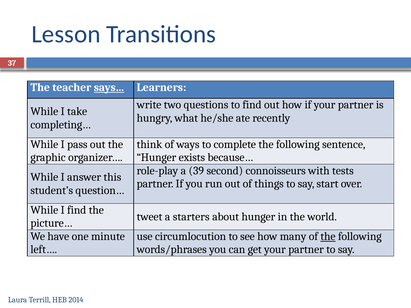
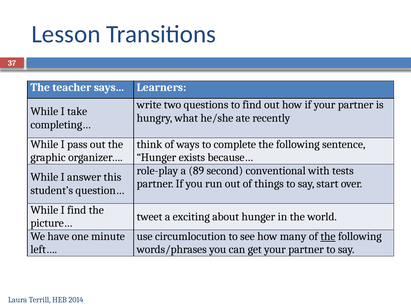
says… underline: present -> none
39: 39 -> 89
connoisseurs: connoisseurs -> conventional
starters: starters -> exciting
